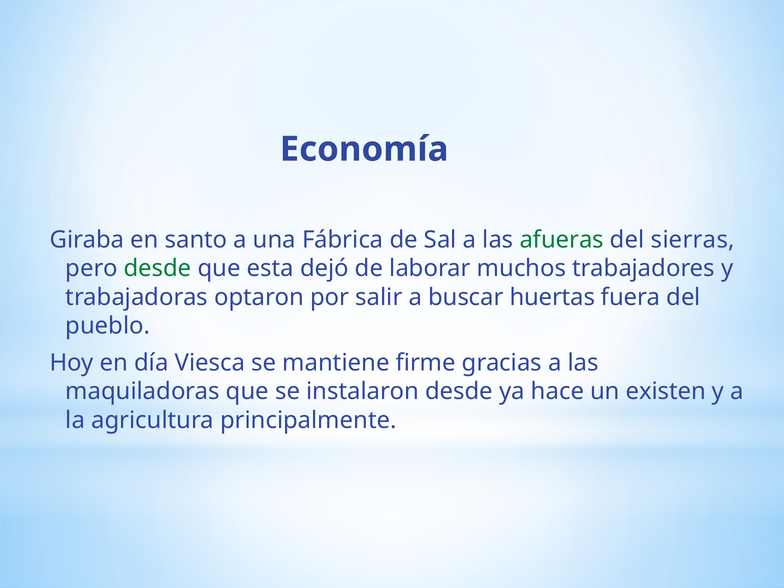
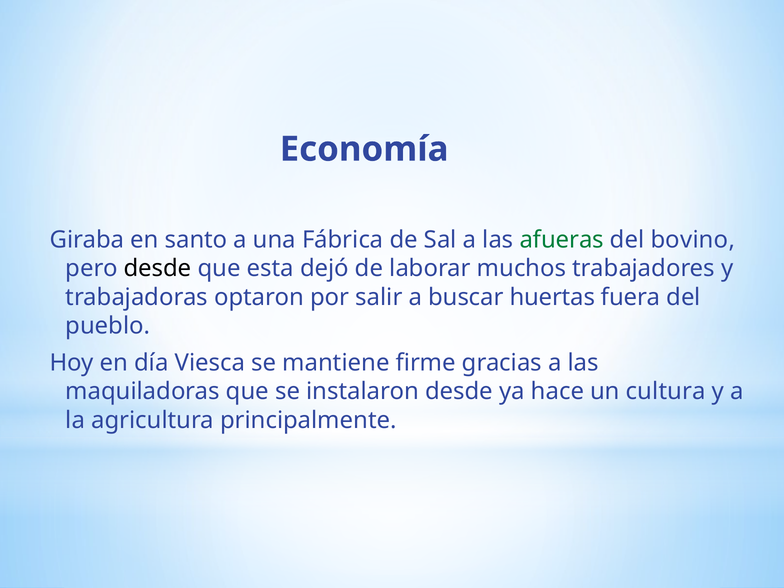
sierras: sierras -> bovino
desde at (158, 269) colour: green -> black
existen: existen -> cultura
